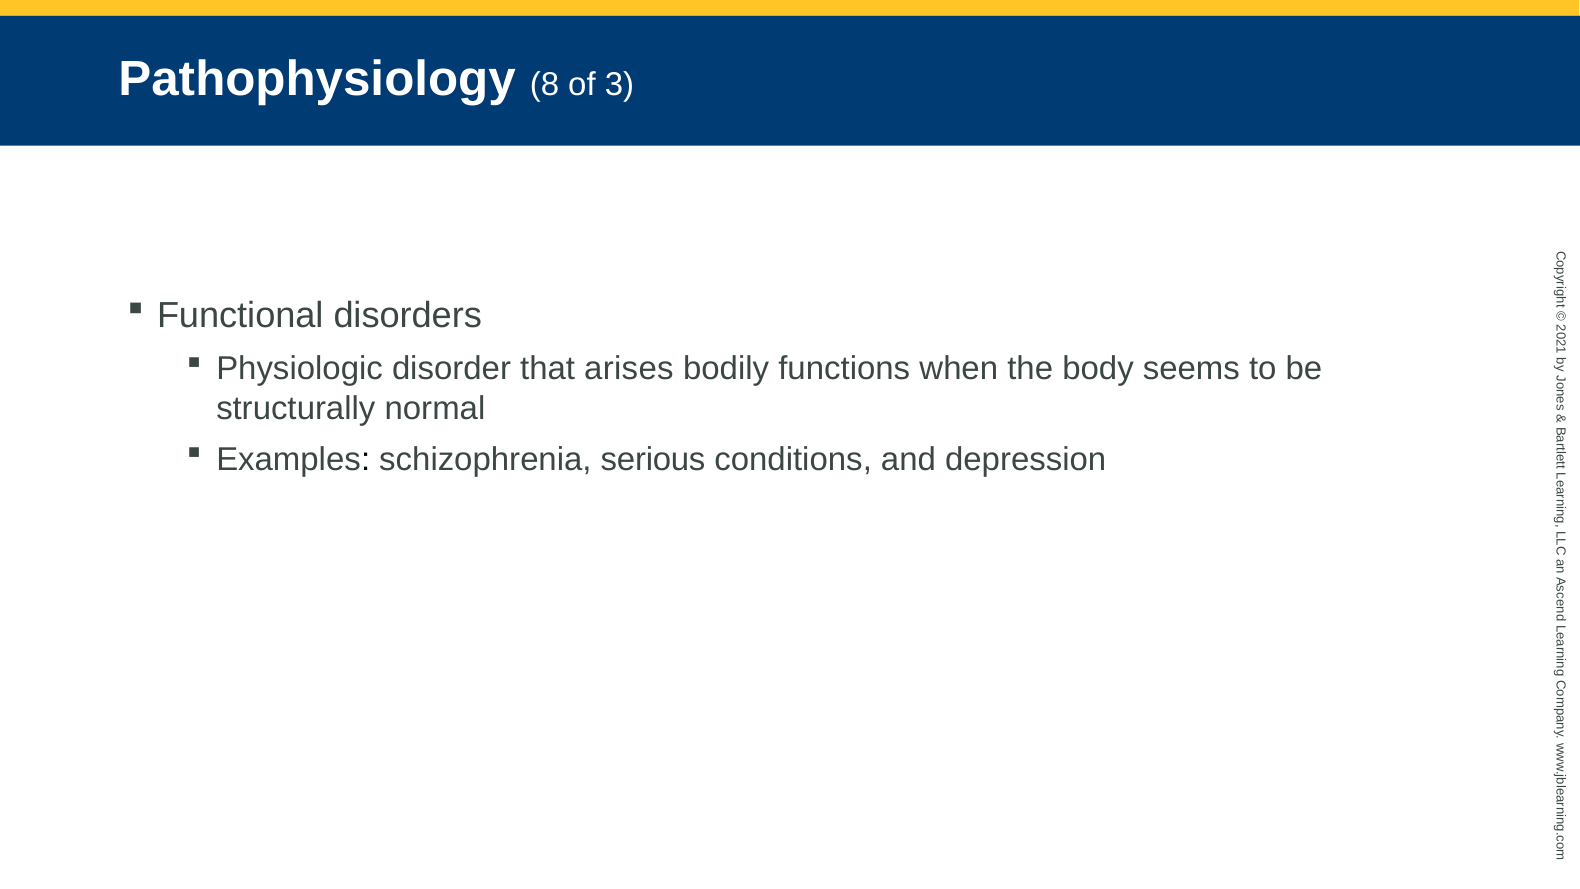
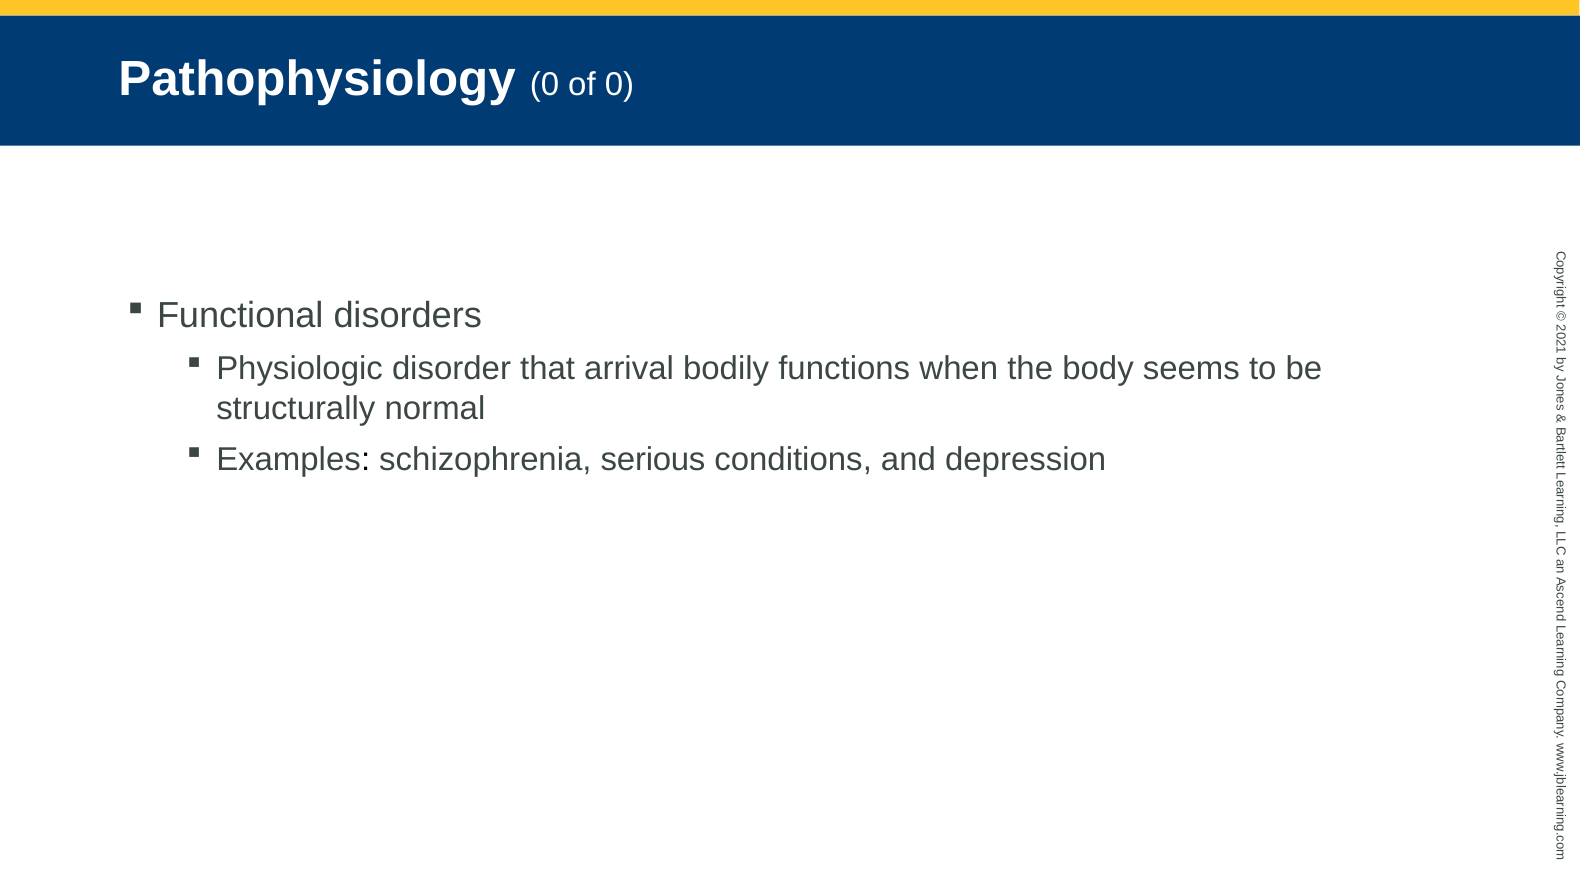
Pathophysiology 8: 8 -> 0
of 3: 3 -> 0
arises: arises -> arrival
